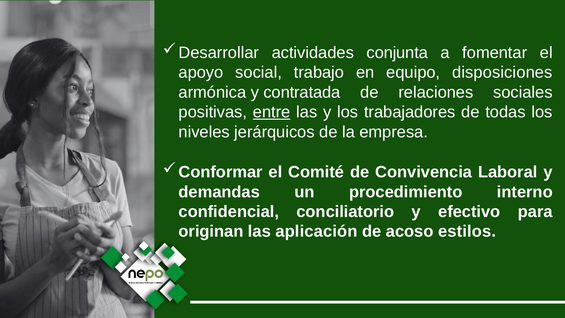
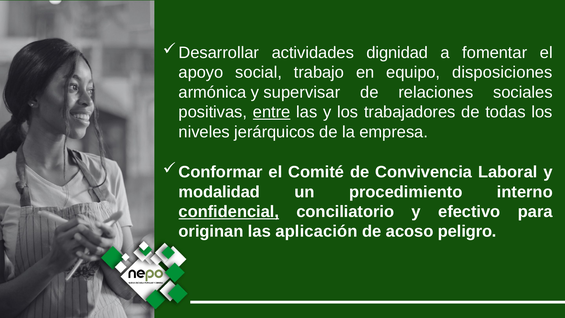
conjunta: conjunta -> dignidad
contratada: contratada -> supervisar
demandas: demandas -> modalidad
confidencial underline: none -> present
estilos: estilos -> peligro
